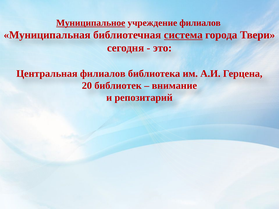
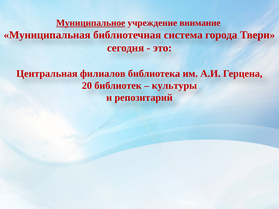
учреждение филиалов: филиалов -> внимание
система underline: present -> none
внимание: внимание -> культуры
